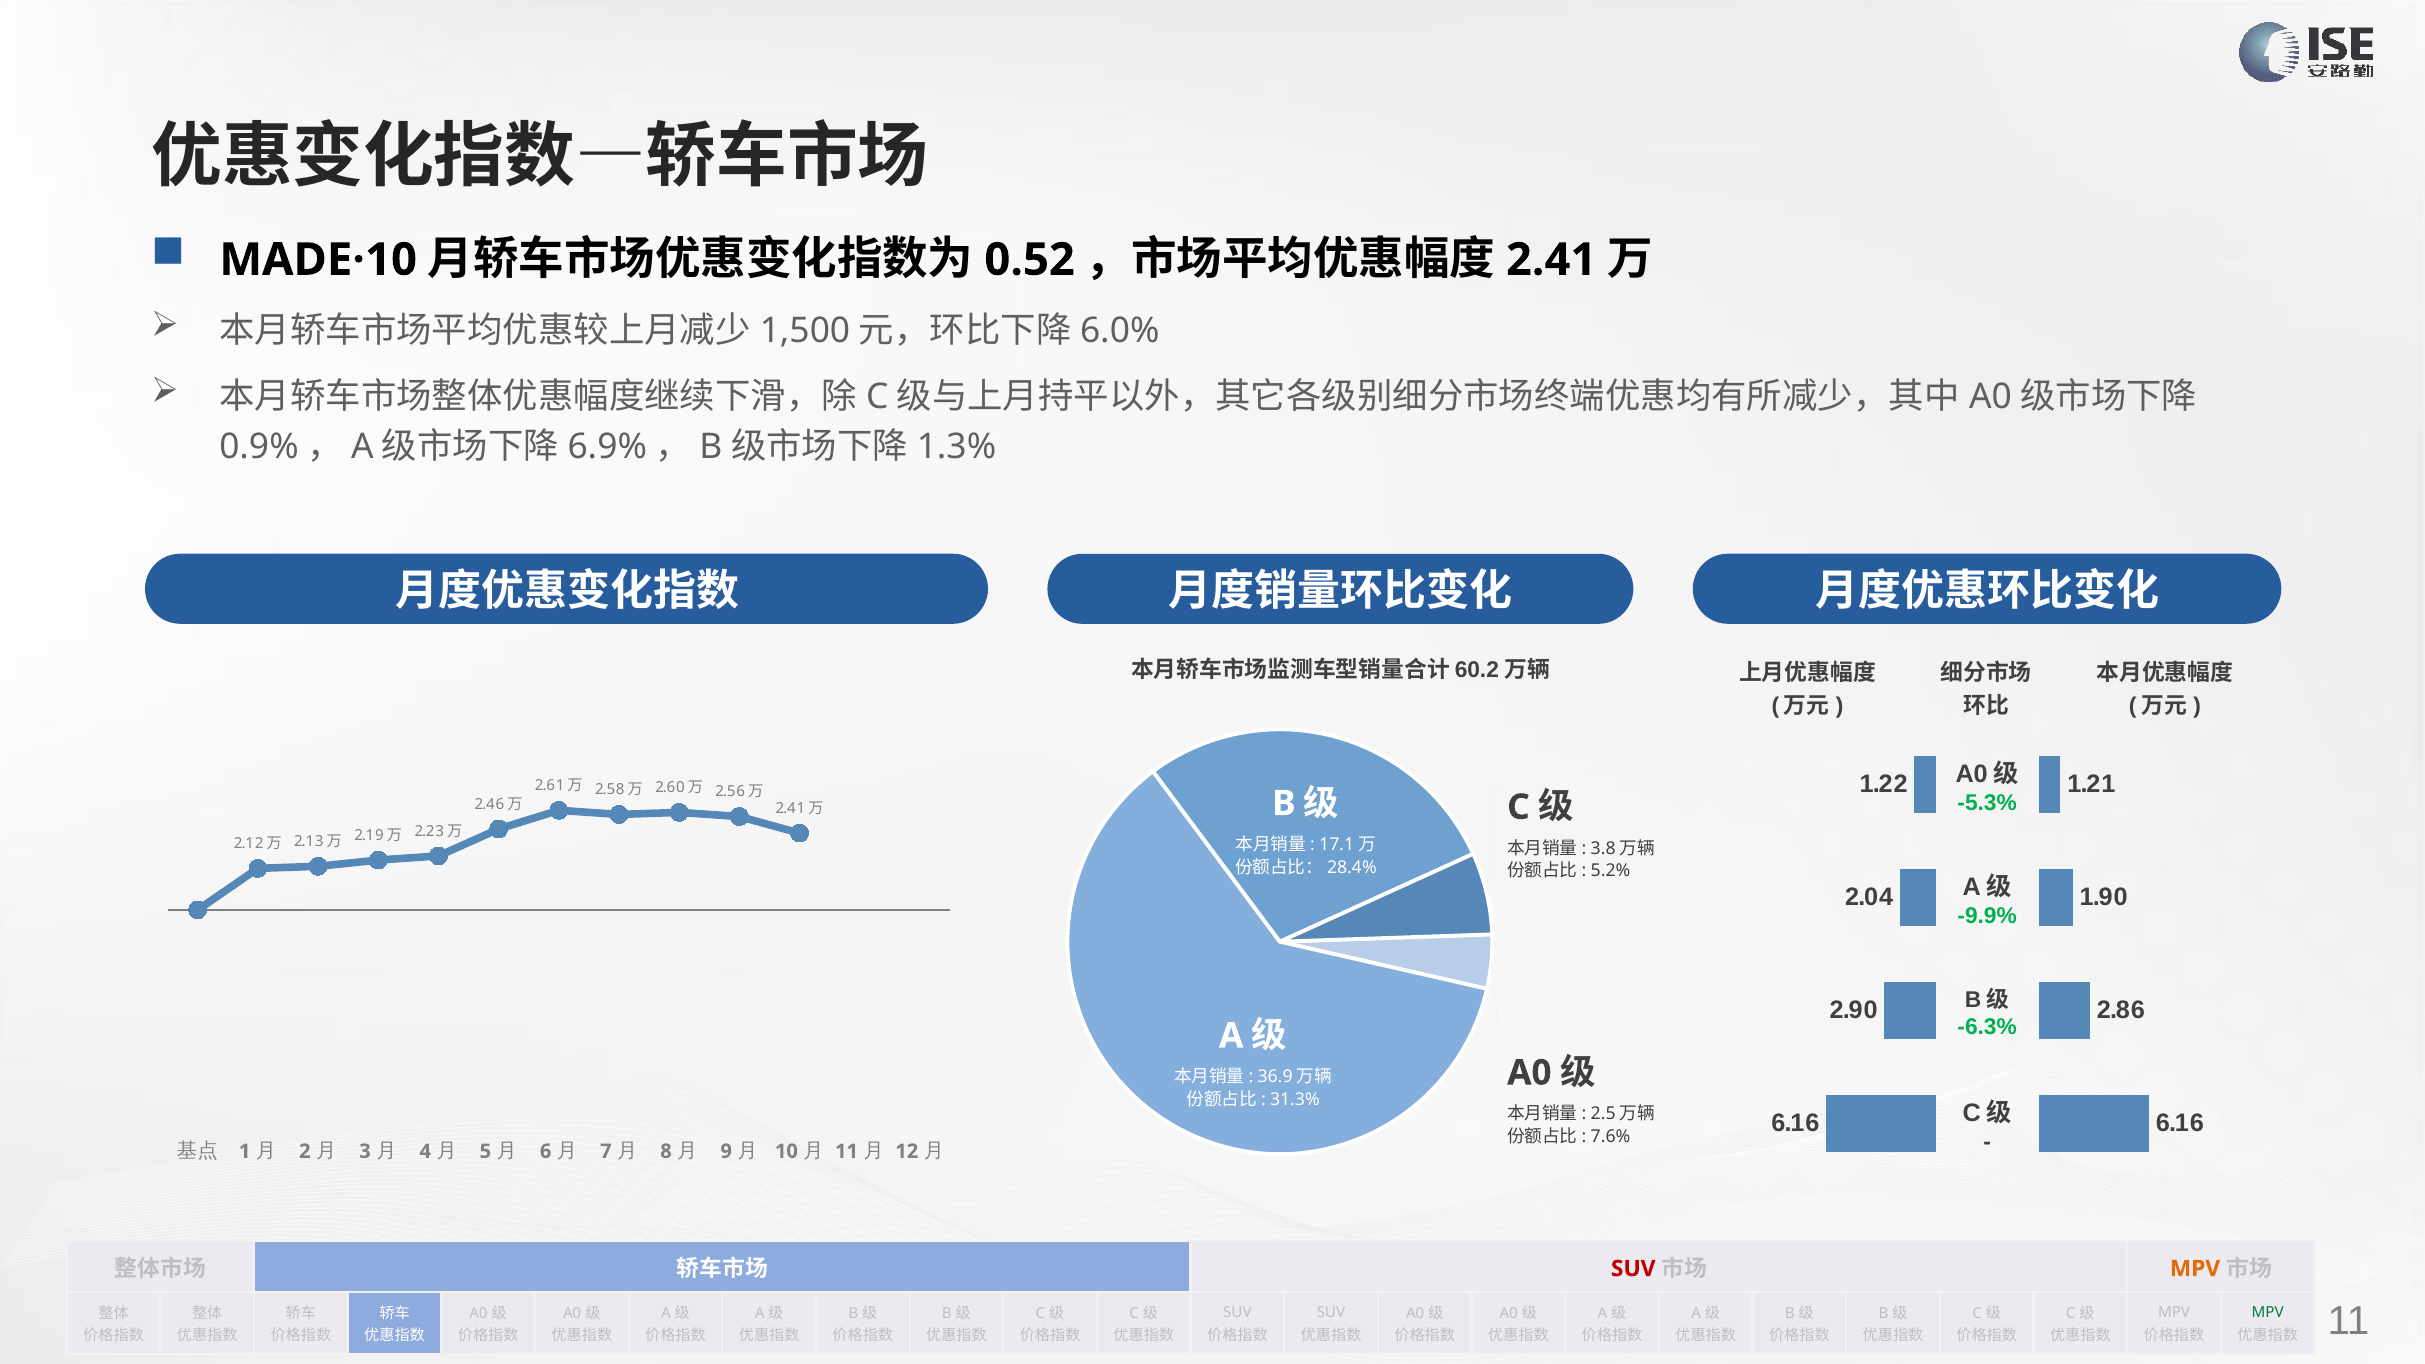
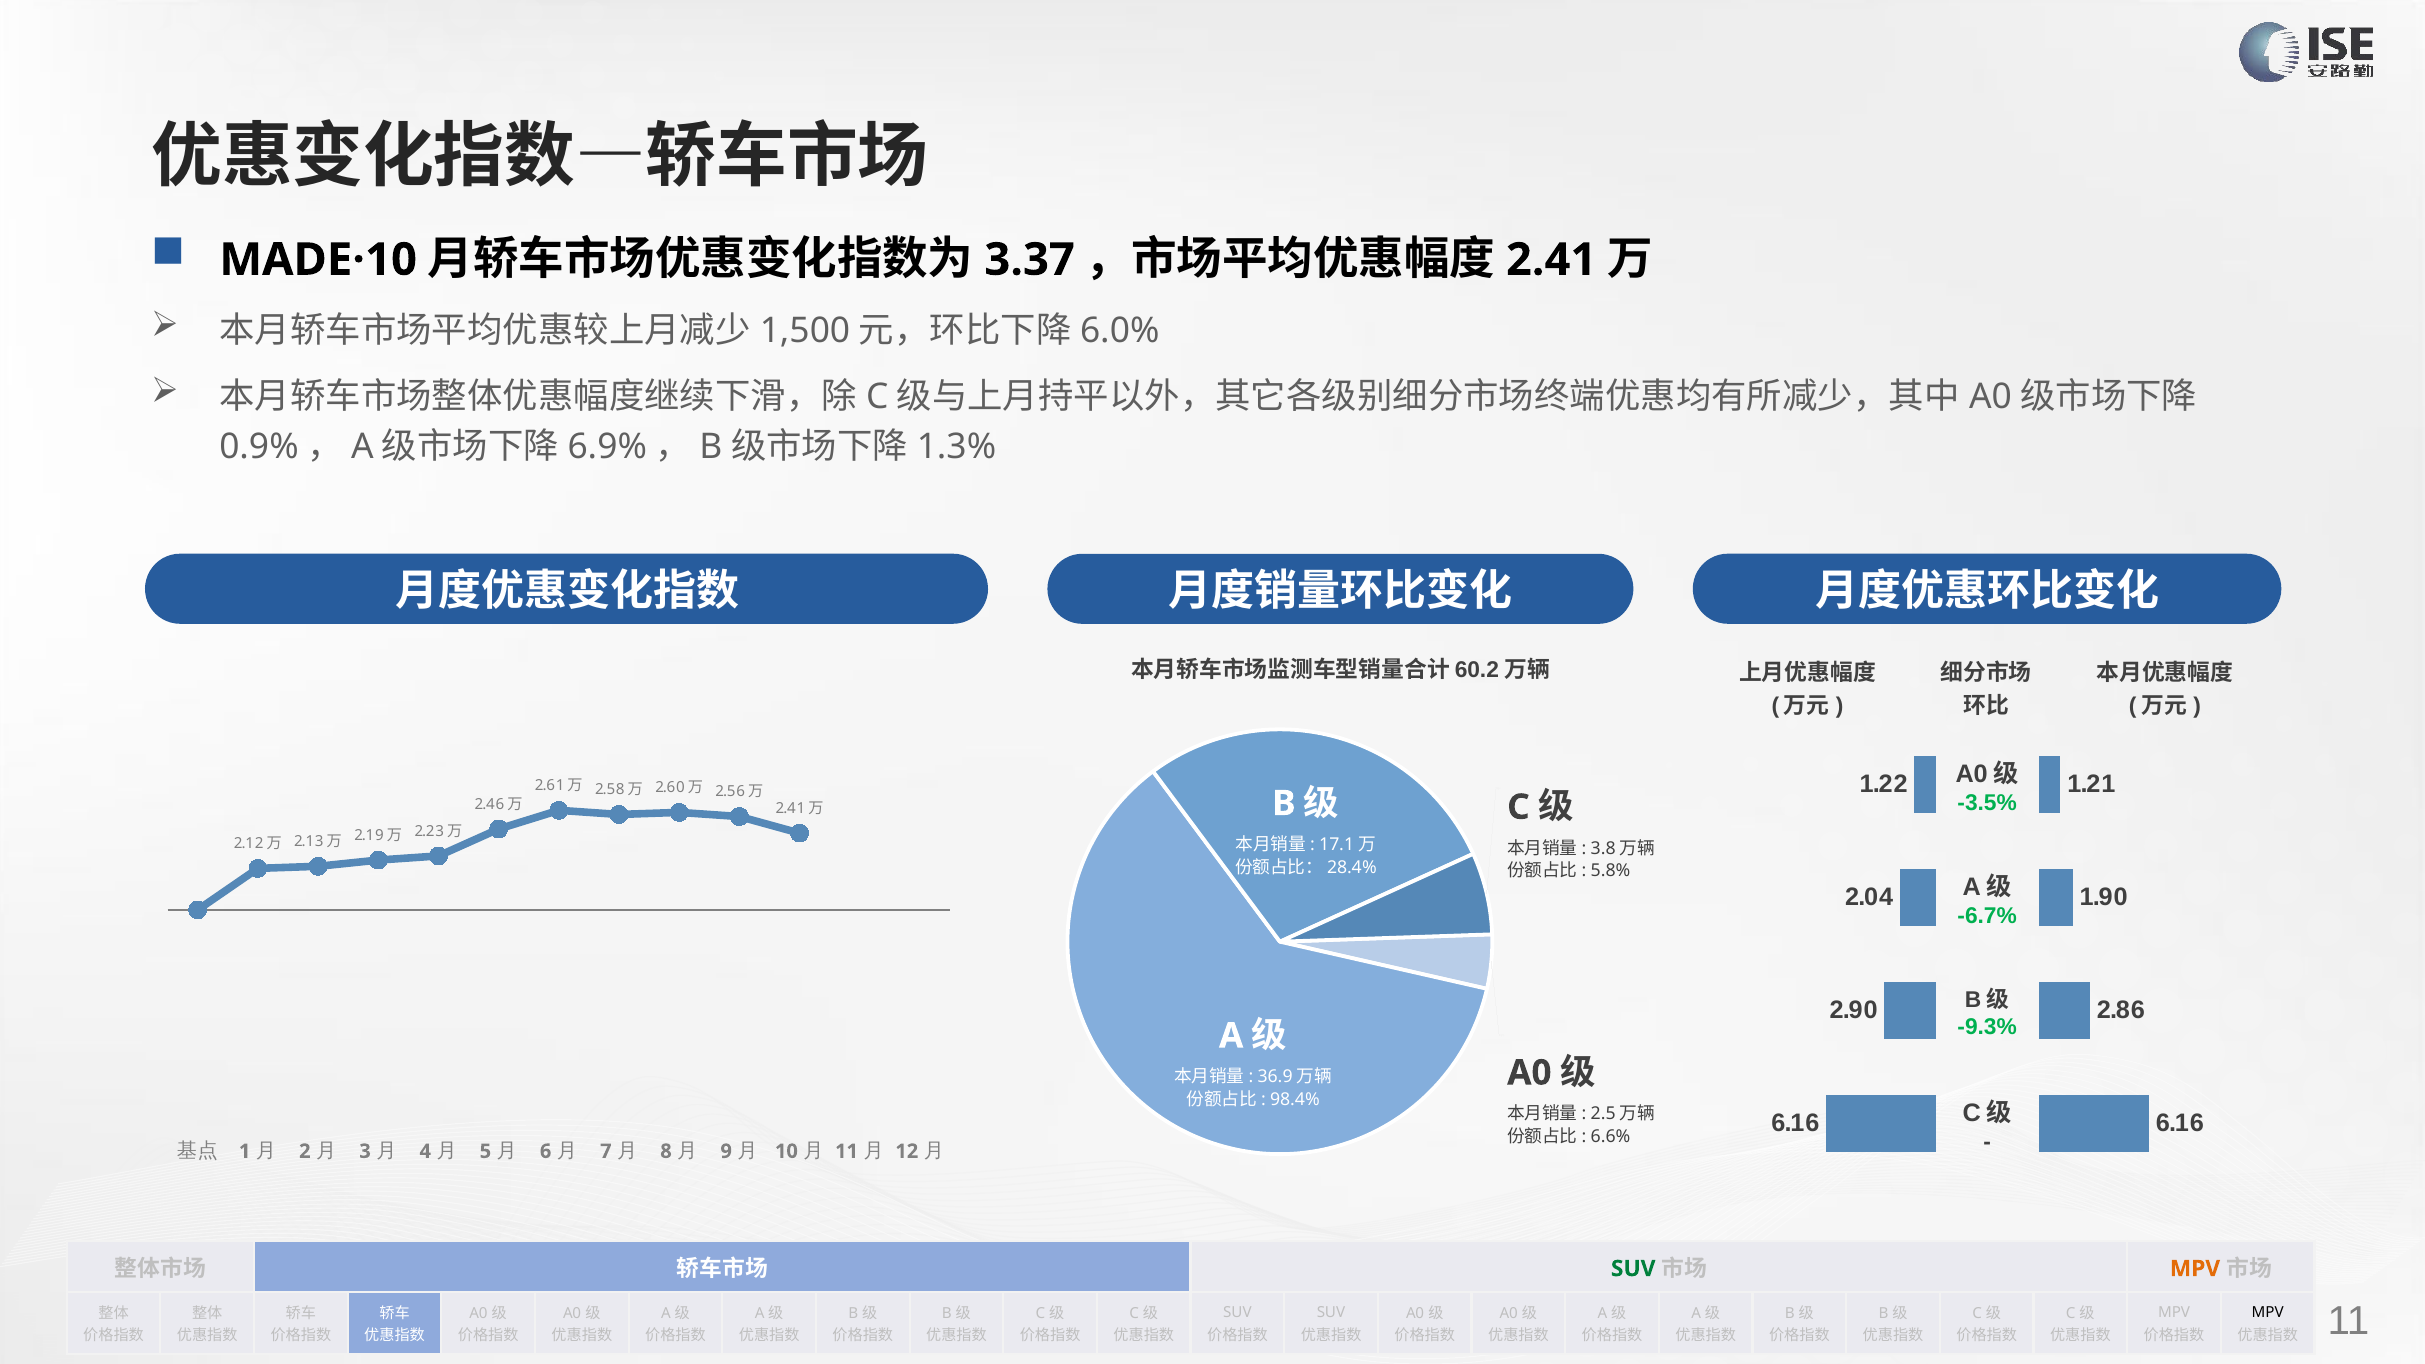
0.52: 0.52 -> 3.37
-5.3%: -5.3% -> -3.5%
5.2%: 5.2% -> 5.8%
-9.9%: -9.9% -> -6.7%
-6.3%: -6.3% -> -9.3%
31.3%: 31.3% -> 98.4%
7.6%: 7.6% -> 6.6%
SUV at (1633, 1269) colour: red -> green
MPV at (2268, 1313) colour: green -> black
